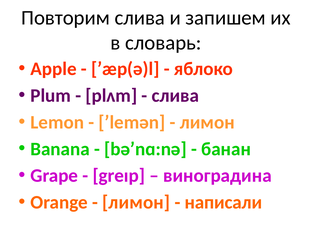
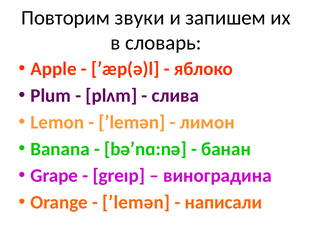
Повторим слива: слива -> звуки
лимон at (136, 202): лимон -> ʹlemən
